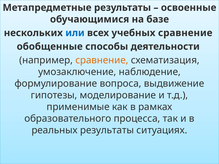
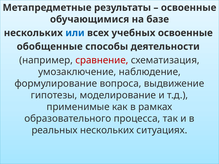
учебных сравнение: сравнение -> освоенные
сравнение at (102, 60) colour: orange -> red
реальных результаты: результаты -> нескольких
